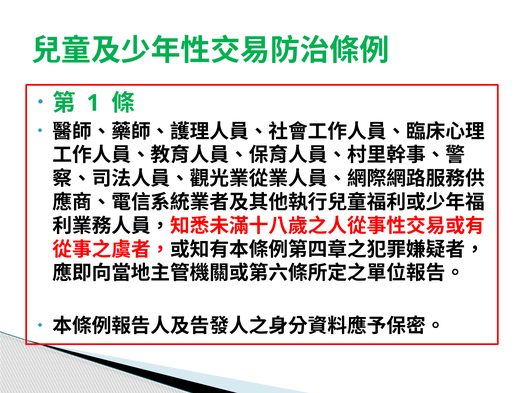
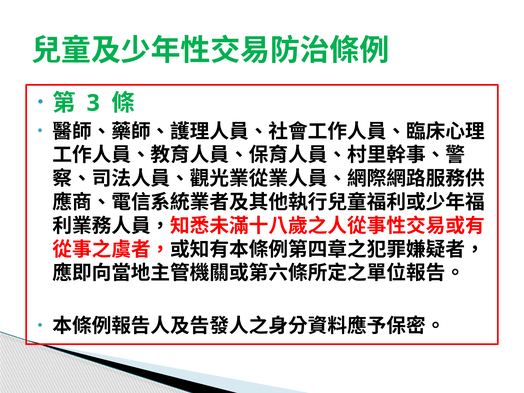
1: 1 -> 3
